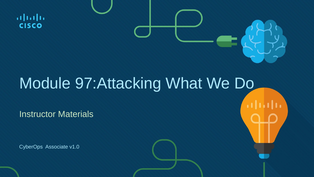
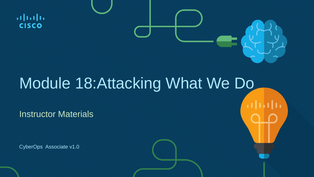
97:Attacking: 97:Attacking -> 18:Attacking
